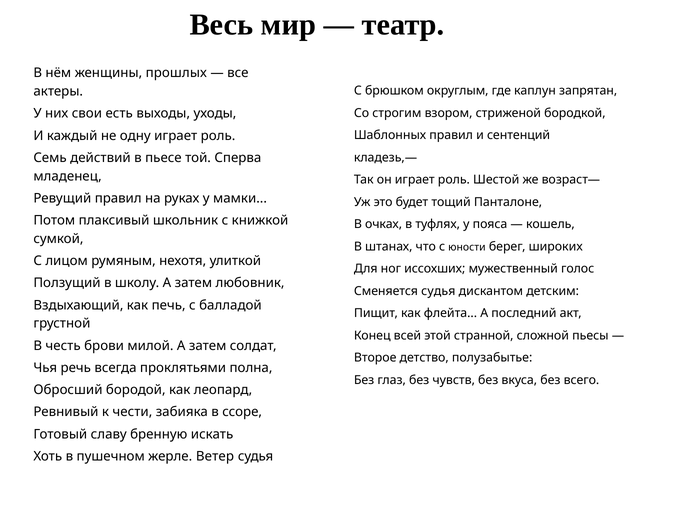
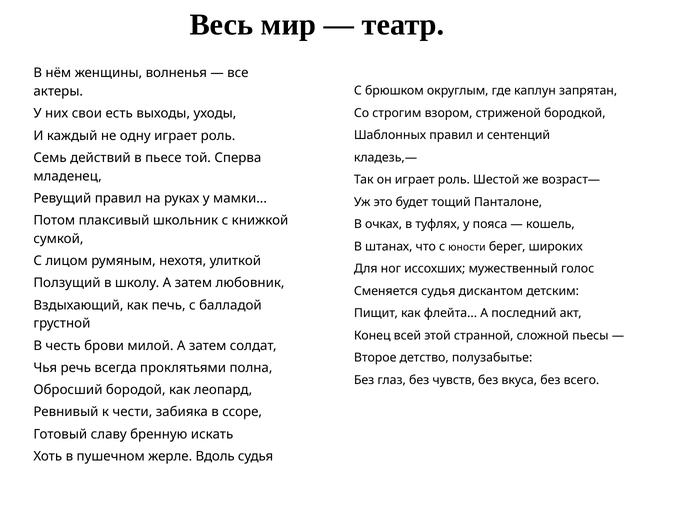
прошлых: прошлых -> волненья
Ветер: Ветер -> Вдоль
